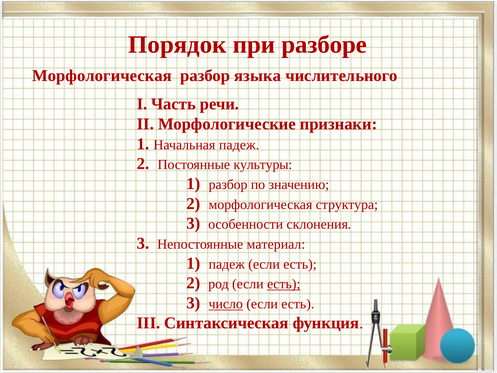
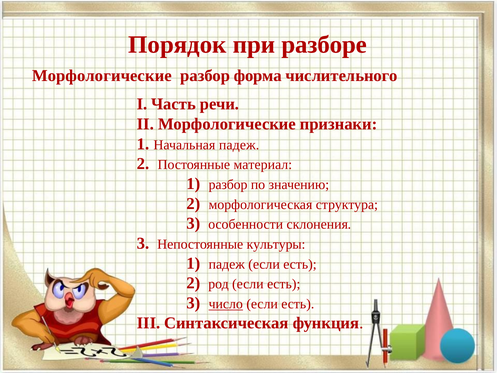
Морфологическая at (102, 76): Морфологическая -> Морфологические
языка: языка -> форма
культуры: культуры -> материал
материал: материал -> культуры
есть at (284, 284) underline: present -> none
